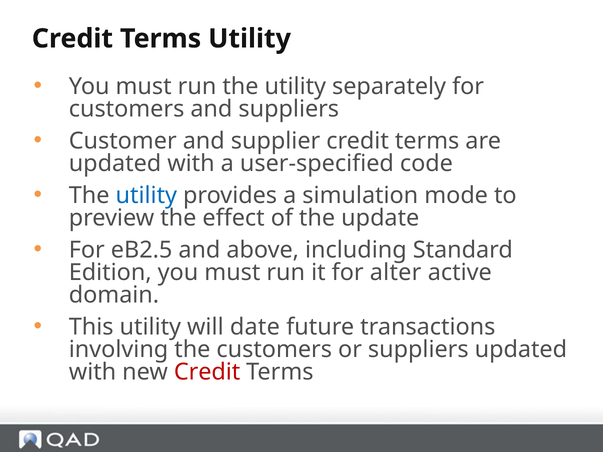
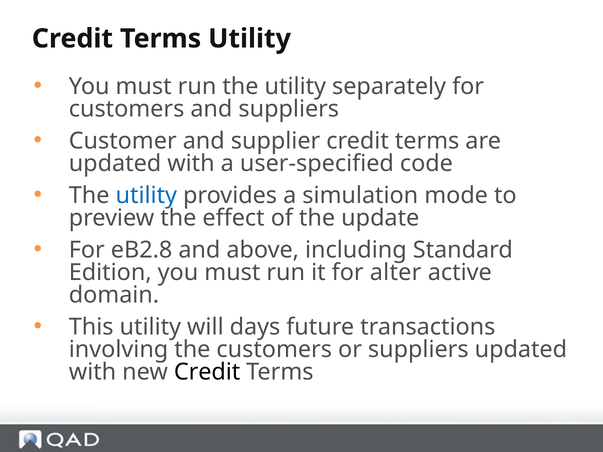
eB2.5: eB2.5 -> eB2.8
date: date -> days
Credit at (207, 372) colour: red -> black
